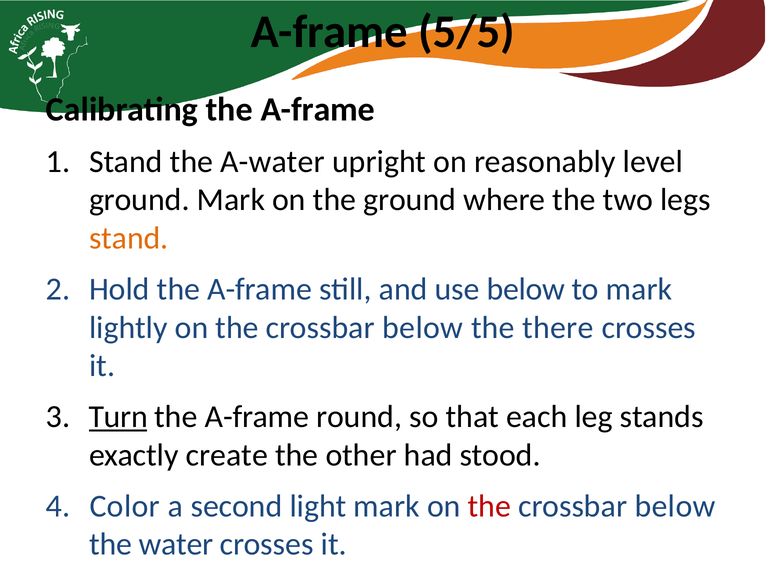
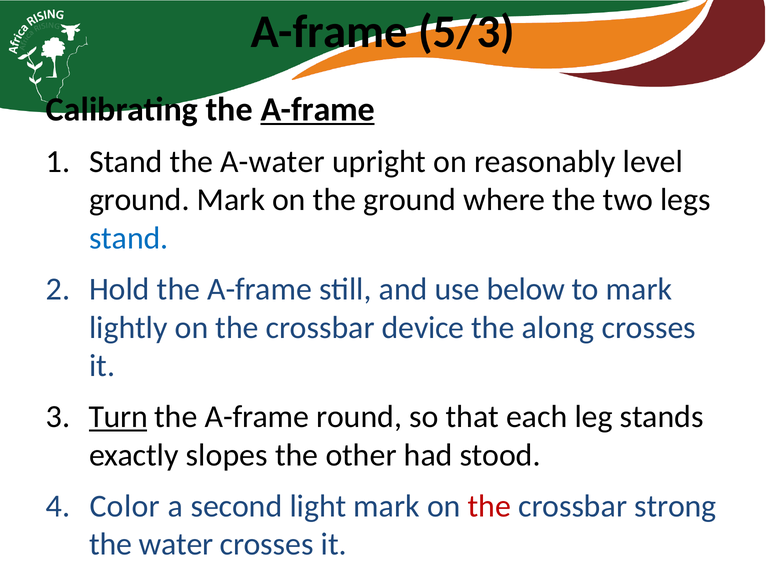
5/5: 5/5 -> 5/3
A-frame at (318, 110) underline: none -> present
stand at (129, 238) colour: orange -> blue
below at (423, 328): below -> device
there: there -> along
create: create -> slopes
below at (675, 506): below -> strong
